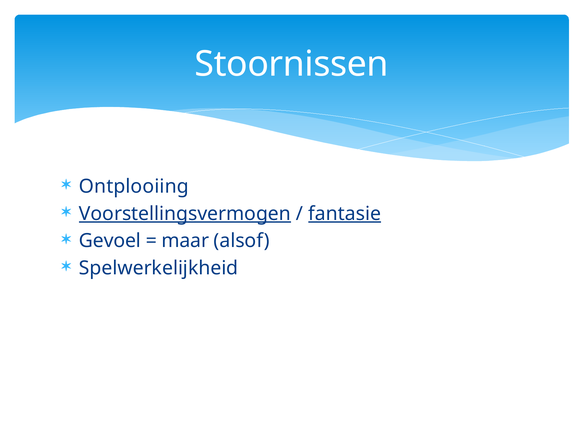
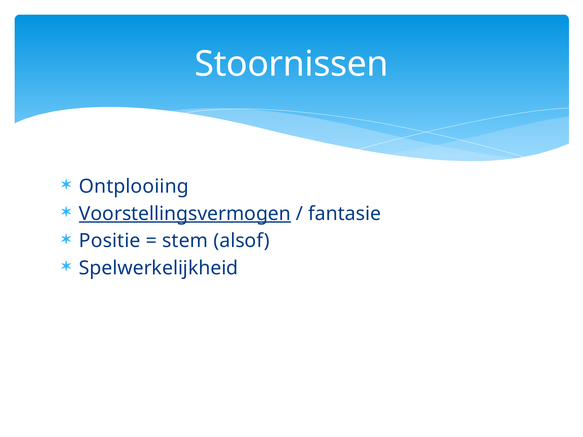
fantasie underline: present -> none
Gevoel: Gevoel -> Positie
maar: maar -> stem
